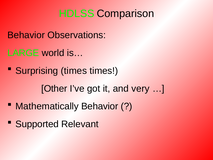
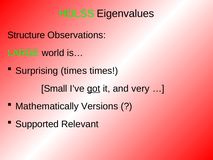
Comparison: Comparison -> Eigenvalues
Behavior at (26, 35): Behavior -> Structure
Other: Other -> Small
got underline: none -> present
Mathematically Behavior: Behavior -> Versions
